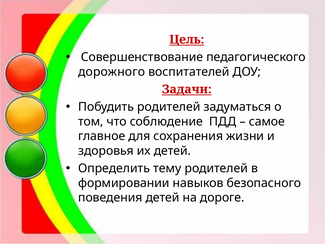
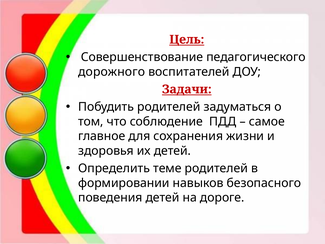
тему: тему -> теме
